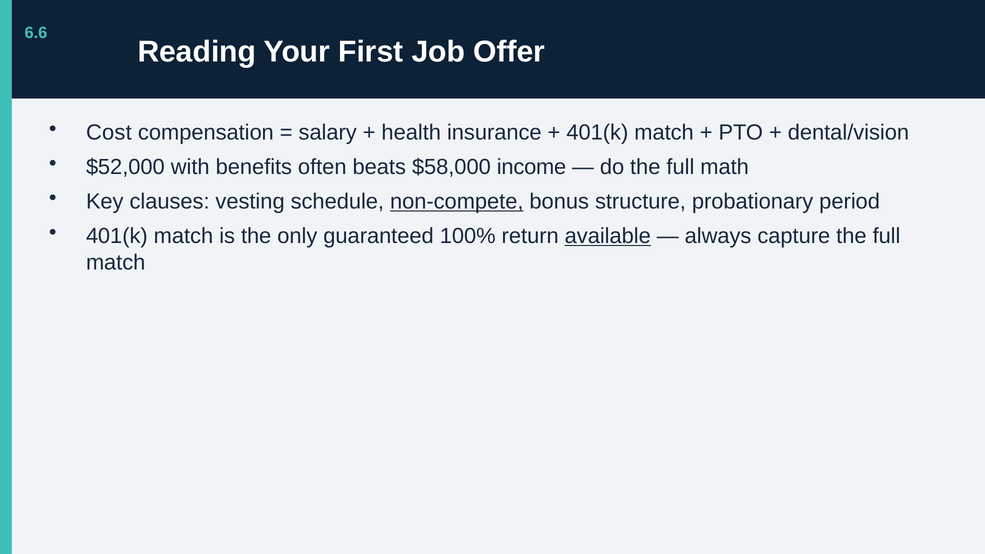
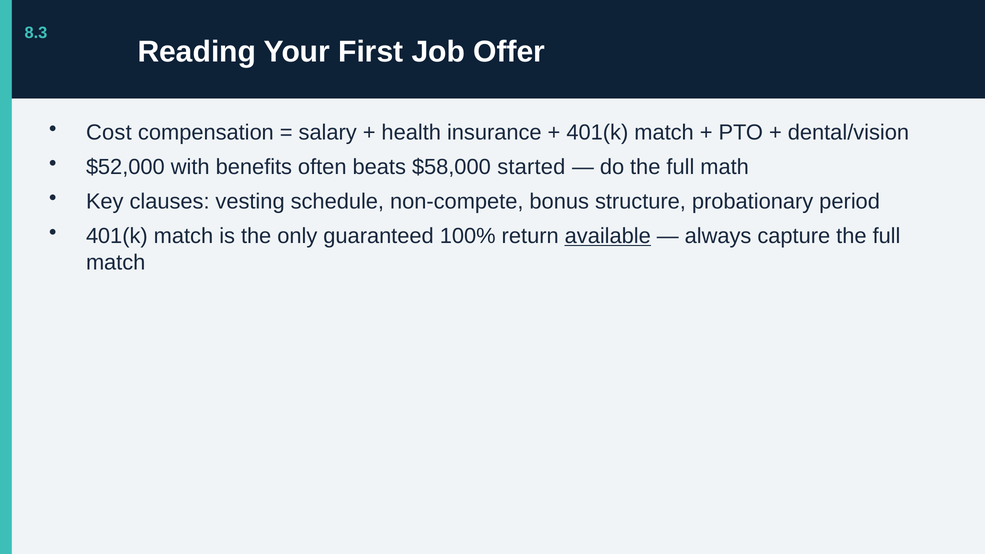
6.6: 6.6 -> 8.3
income: income -> started
non-compete underline: present -> none
